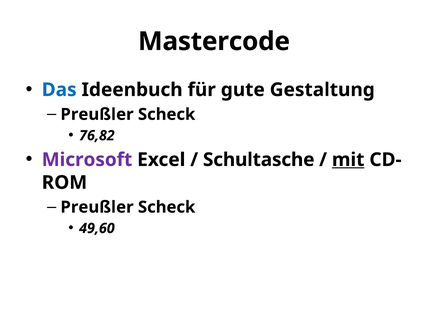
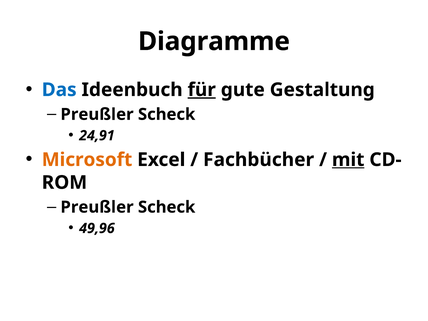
Mastercode: Mastercode -> Diagramme
für underline: none -> present
76,82: 76,82 -> 24,91
Microsoft colour: purple -> orange
Schultasche: Schultasche -> Fachbücher
49,60: 49,60 -> 49,96
